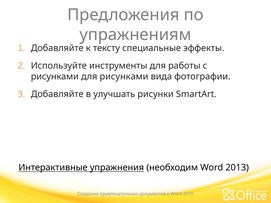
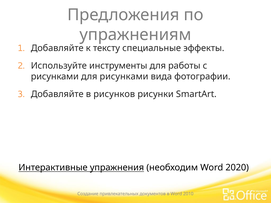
улучшать: улучшать -> рисунков
2013: 2013 -> 2020
